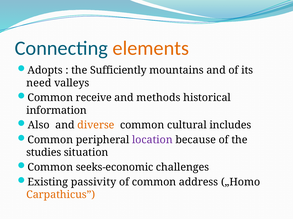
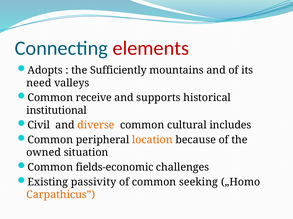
elements colour: orange -> red
methods: methods -> supports
information: information -> institutional
Also: Also -> Civil
location colour: purple -> orange
studies: studies -> owned
seeks-economic: seeks-economic -> fields-economic
address: address -> seeking
